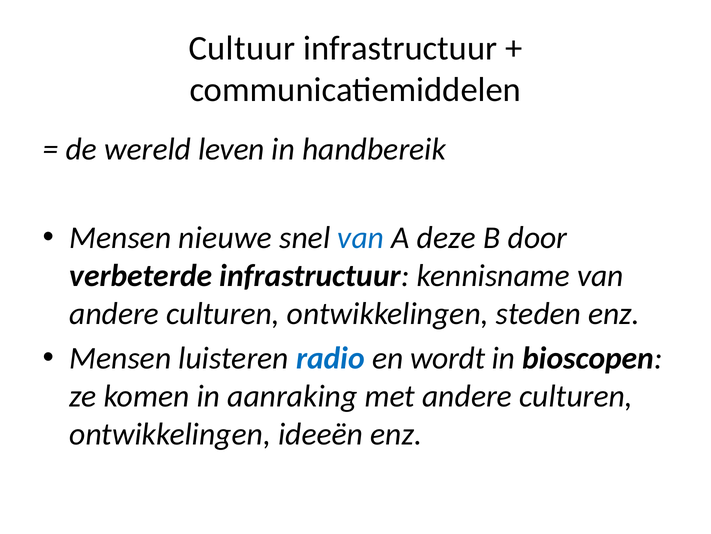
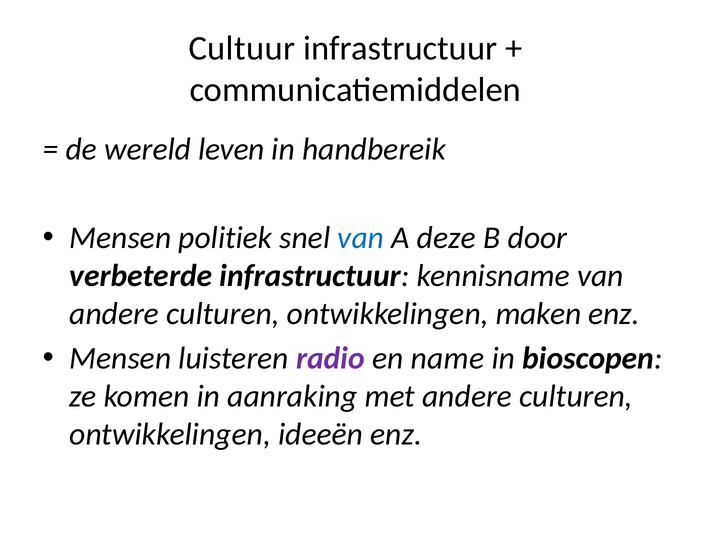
nieuwe: nieuwe -> politiek
steden: steden -> maken
radio colour: blue -> purple
wordt: wordt -> name
